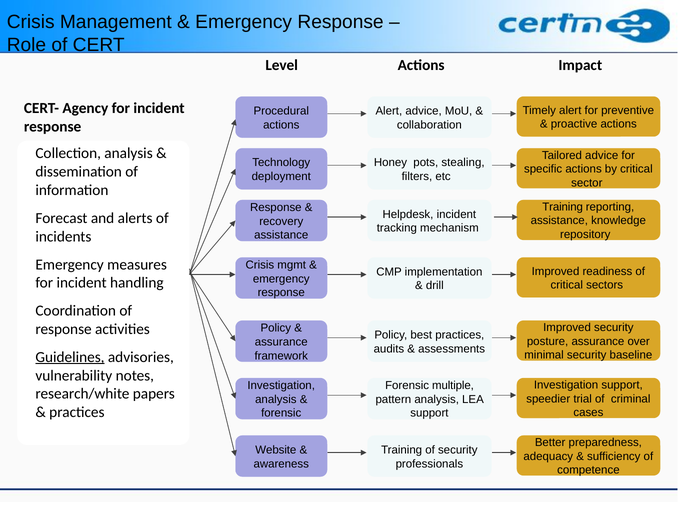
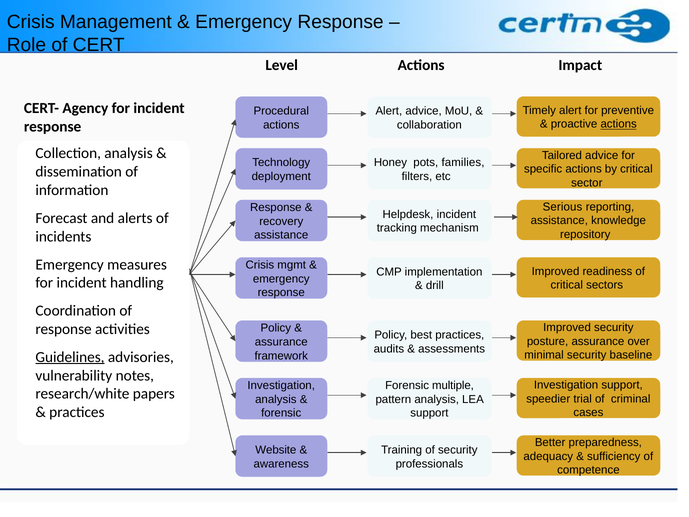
actions at (619, 124) underline: none -> present
stealing: stealing -> families
Training at (563, 207): Training -> Serious
